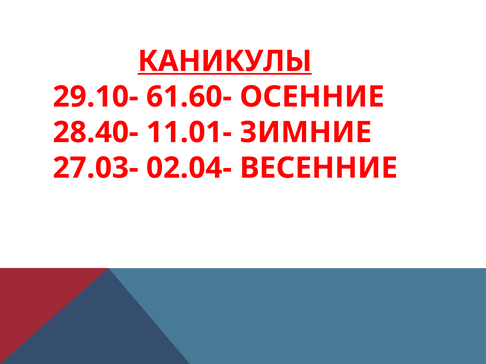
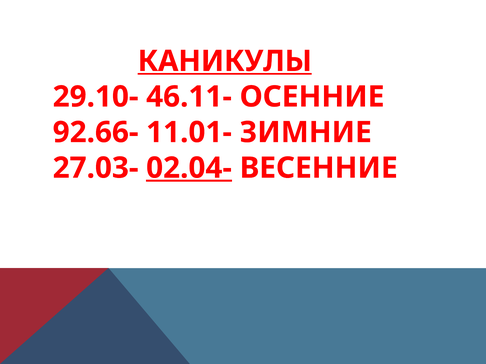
61.60-: 61.60- -> 46.11-
28.40-: 28.40- -> 92.66-
02.04- underline: none -> present
